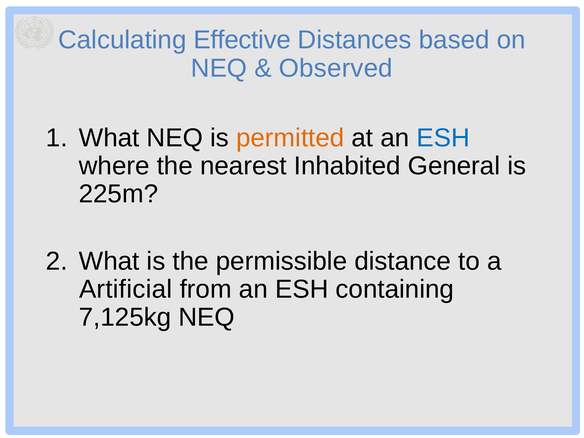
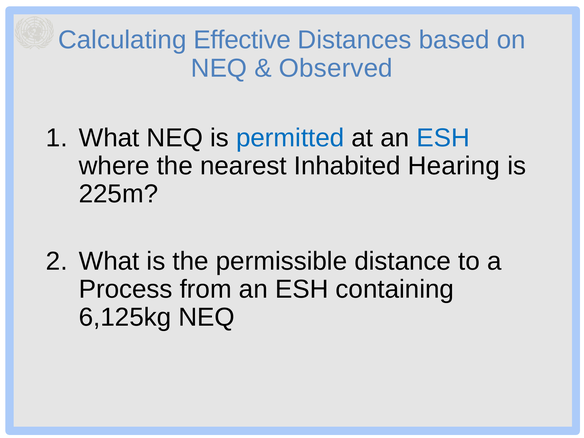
permitted colour: orange -> blue
General: General -> Hearing
Artificial: Artificial -> Process
7,125kg: 7,125kg -> 6,125kg
